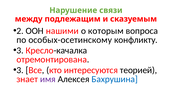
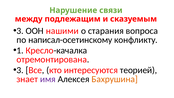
2 at (20, 31): 2 -> 3
которым: которым -> старания
особых-осетинскому: особых-осетинскому -> написал-осетинскому
3 at (20, 50): 3 -> 1
Бахрушина colour: blue -> orange
